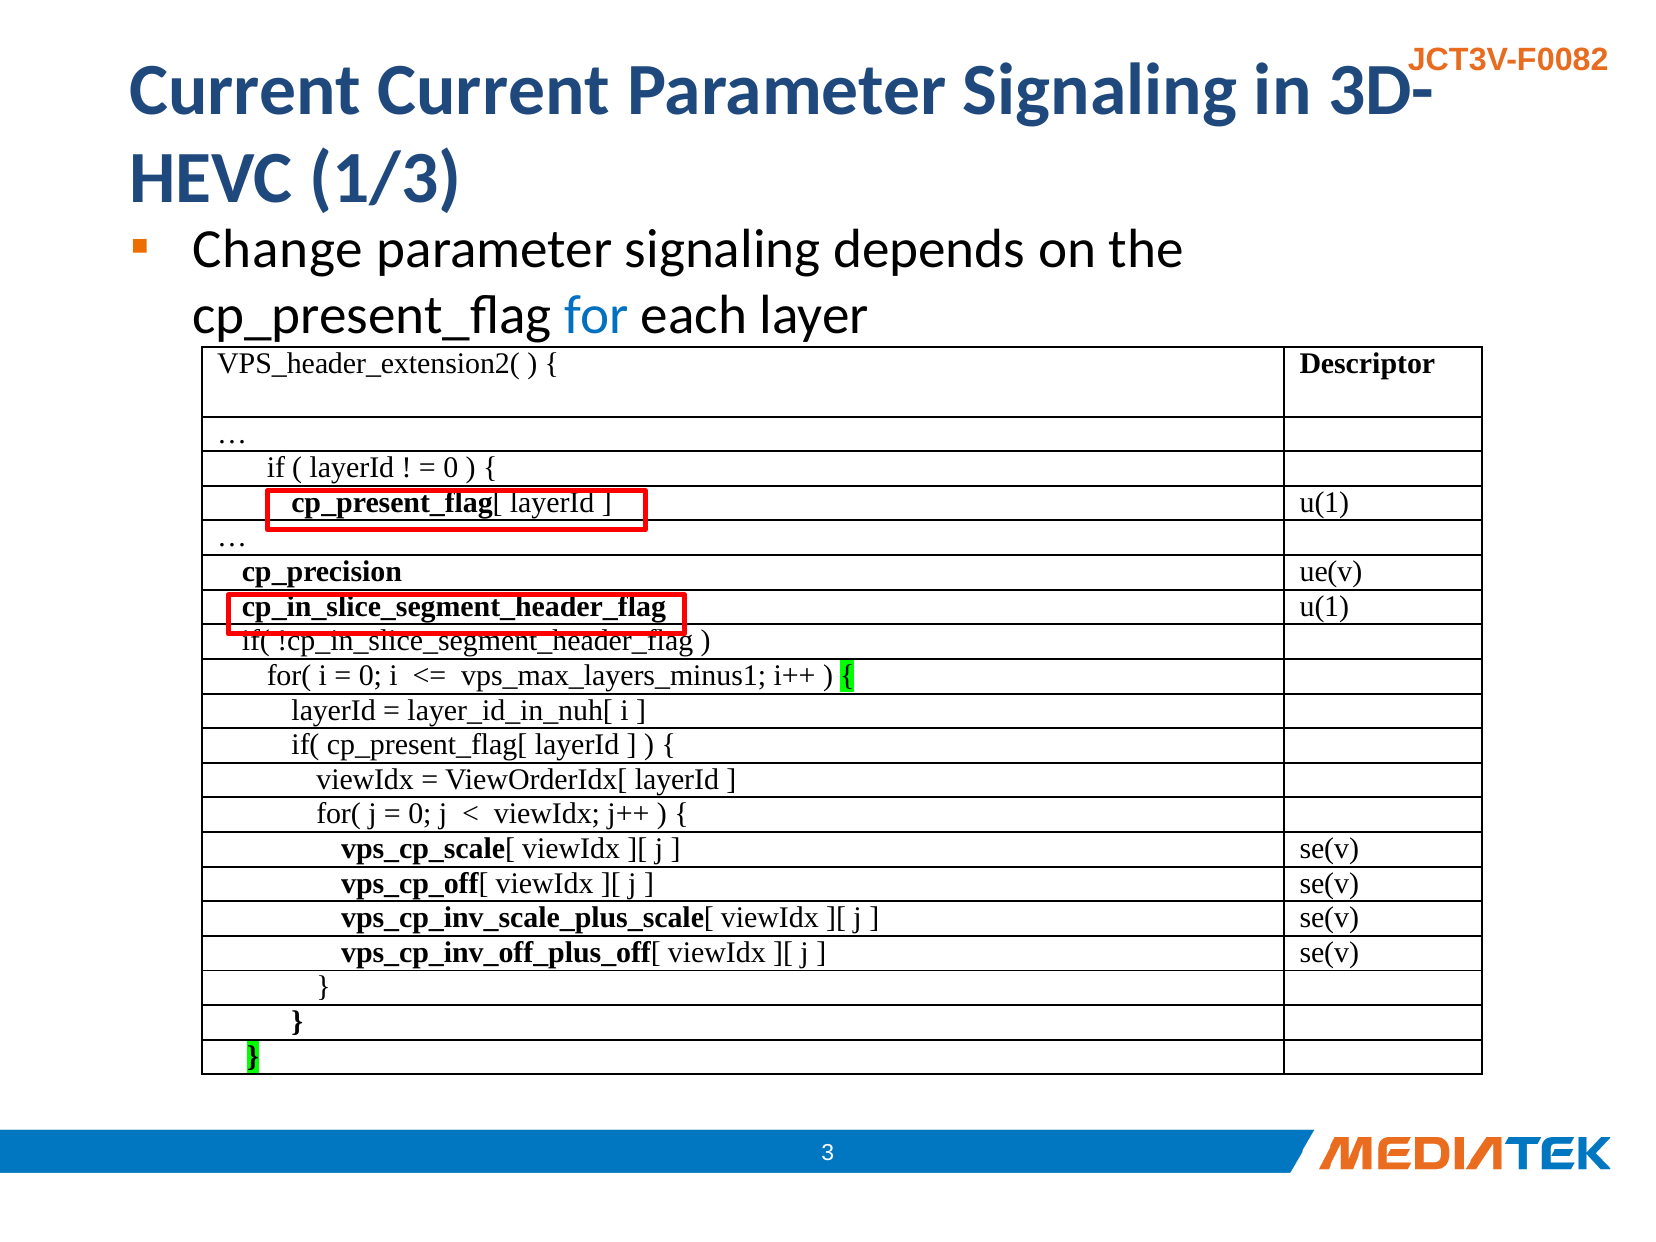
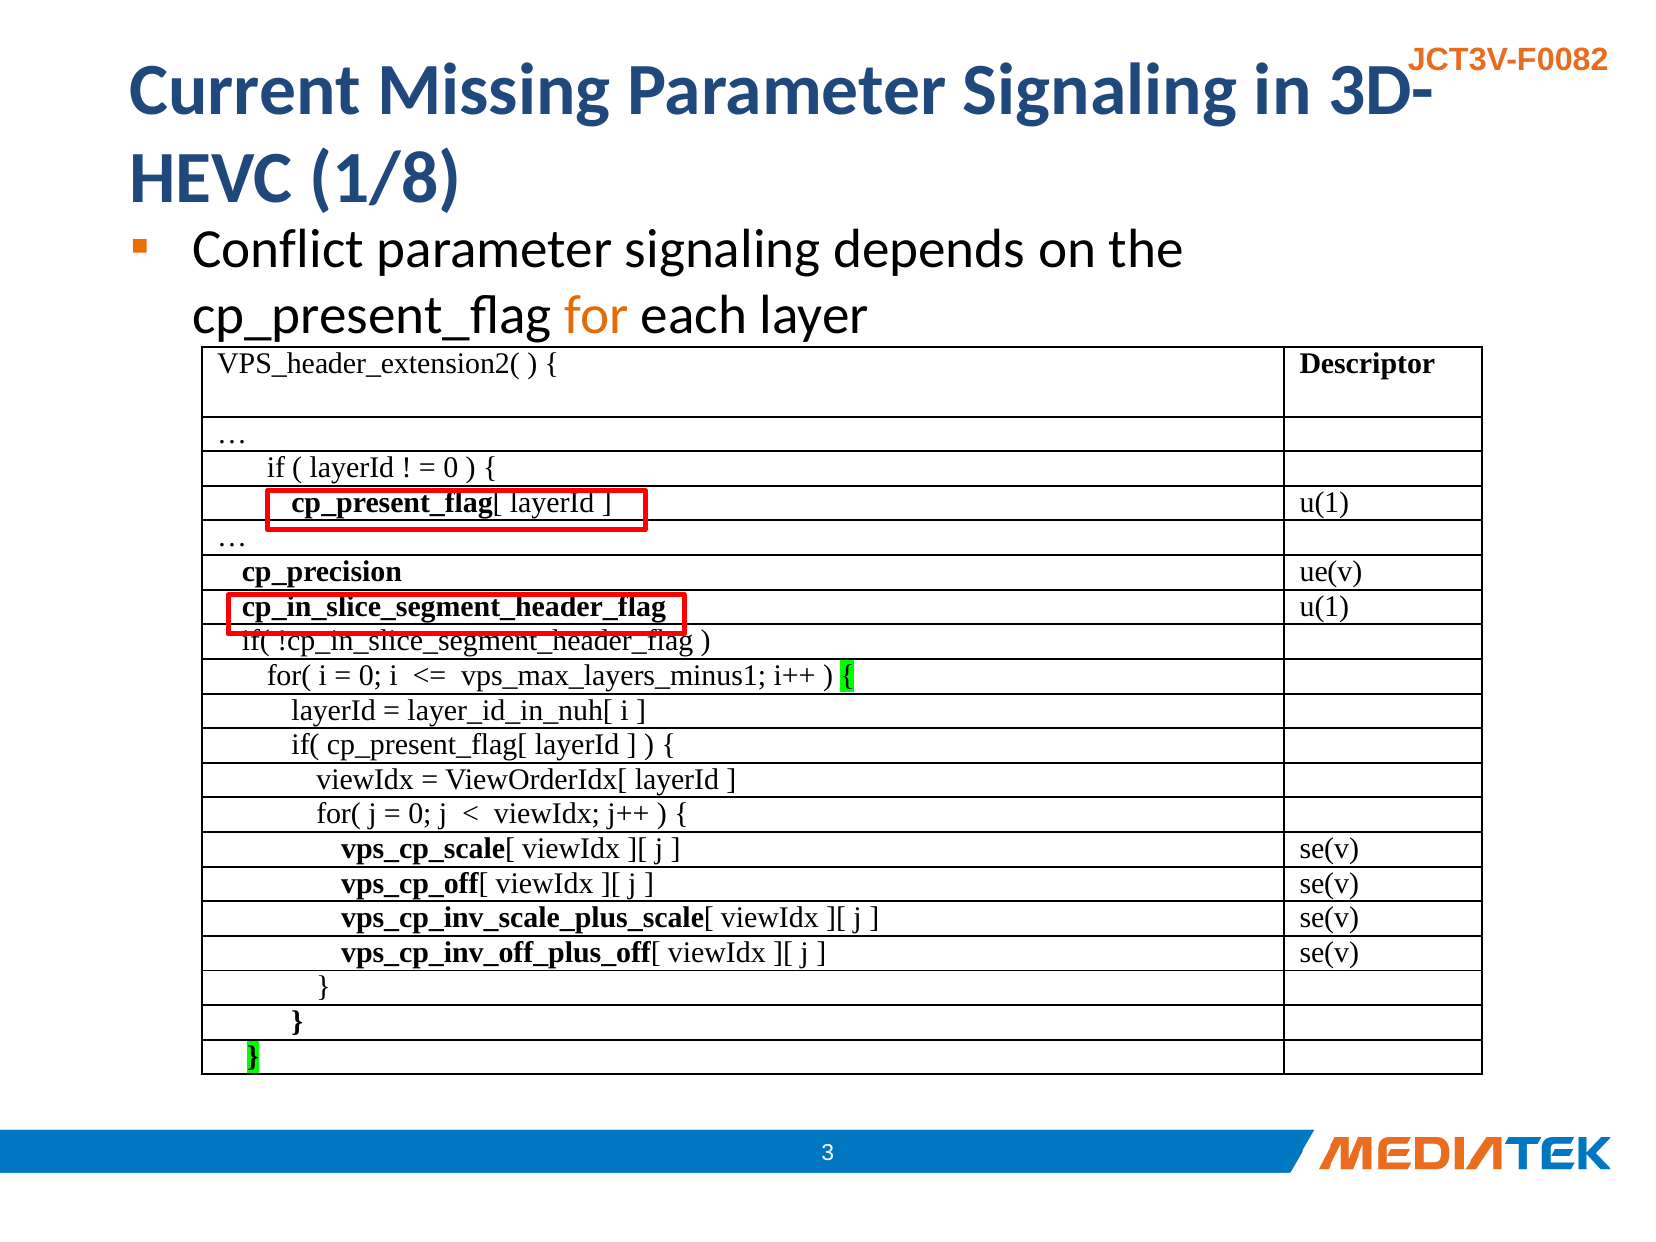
Current Current: Current -> Missing
1/3: 1/3 -> 1/8
Change: Change -> Conflict
for colour: blue -> orange
